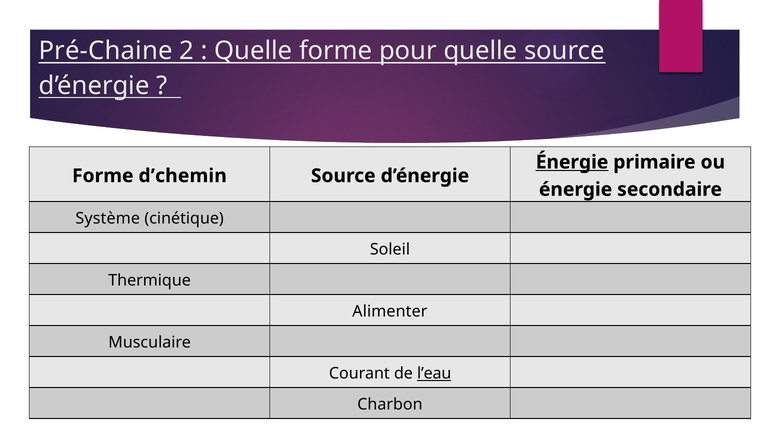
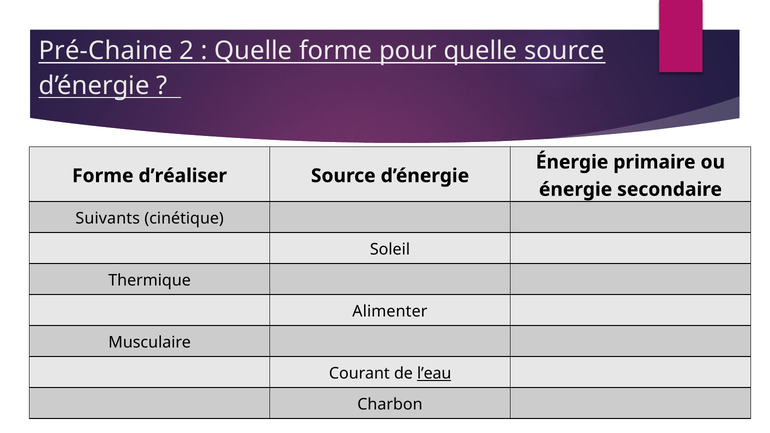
Énergie at (572, 162) underline: present -> none
d’chemin: d’chemin -> d’réaliser
Système: Système -> Suivants
